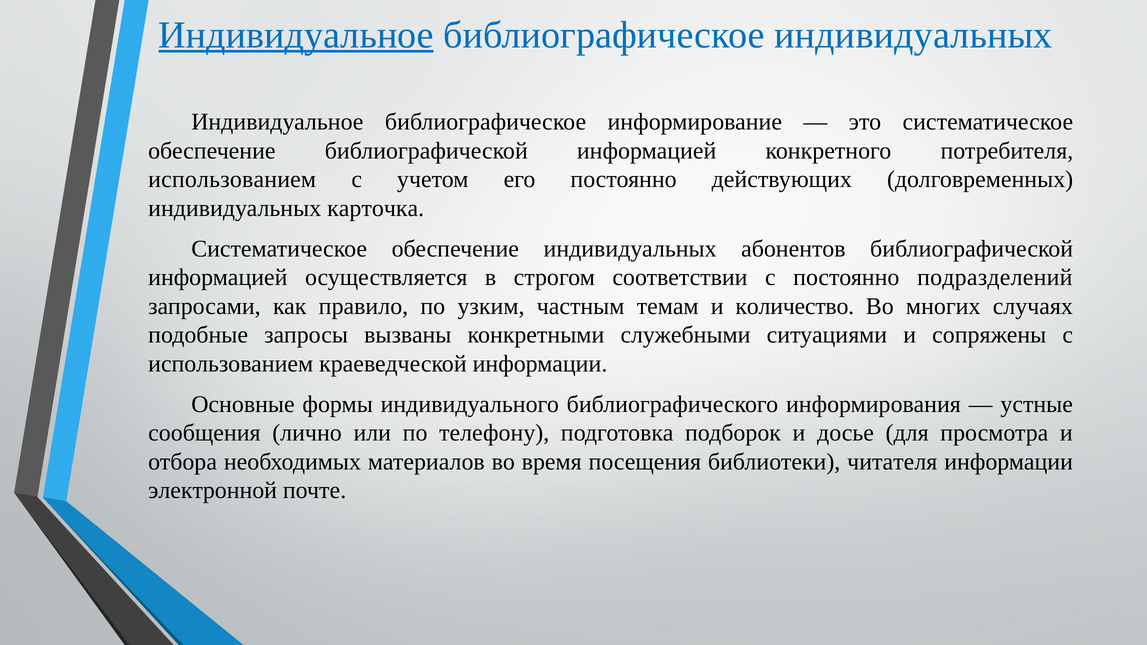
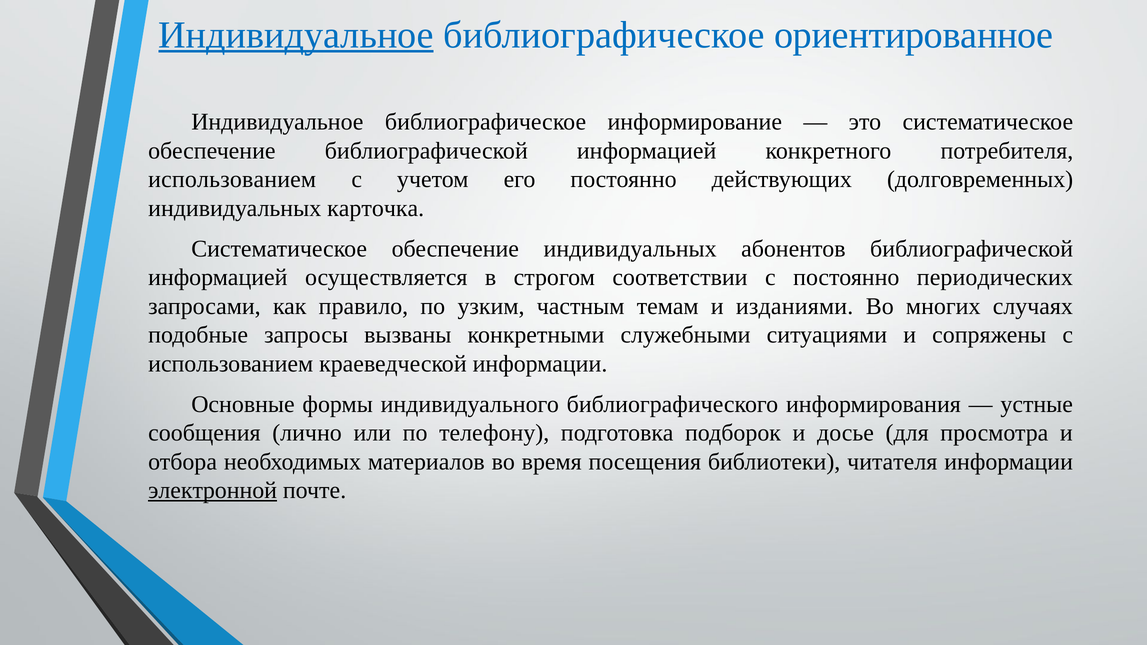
библиографическое индивидуальных: индивидуальных -> ориентированное
подразделений: подразделений -> периодических
количество: количество -> изданиями
электронной underline: none -> present
